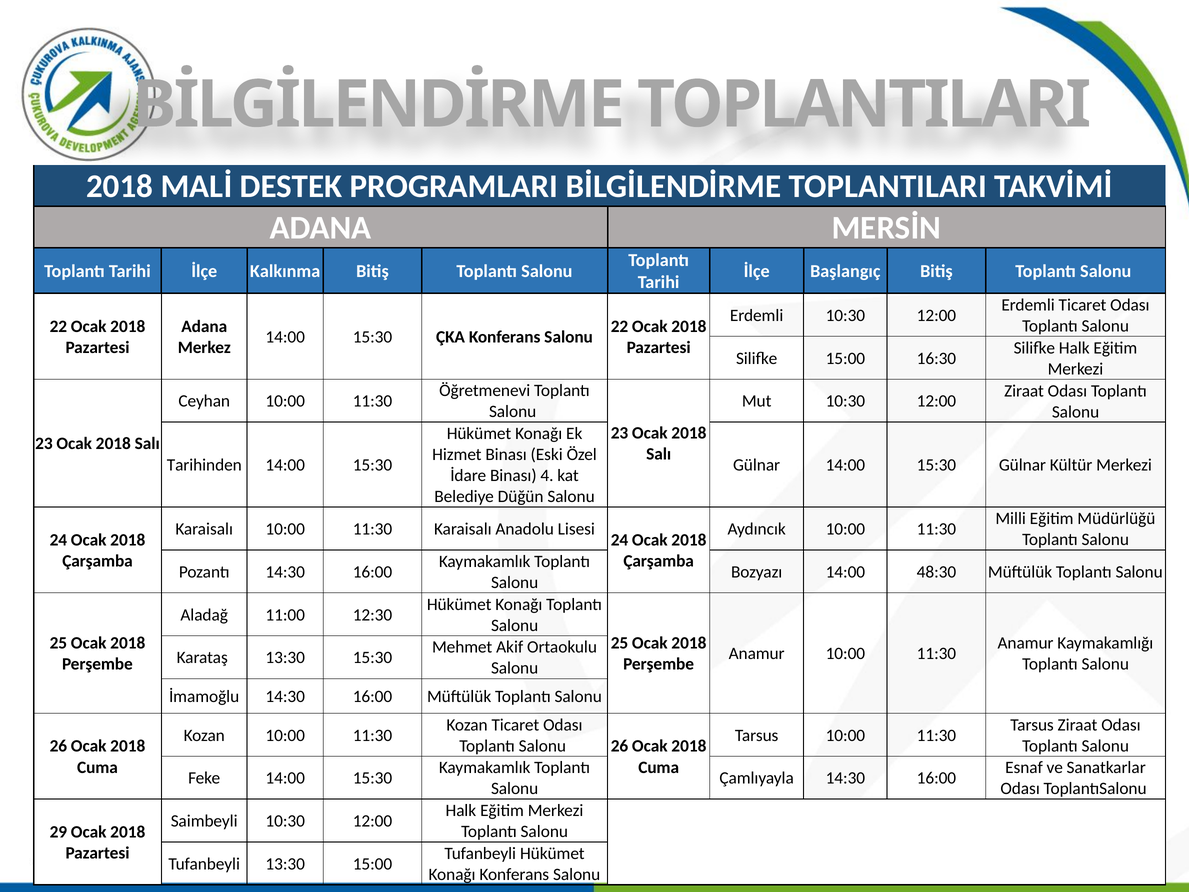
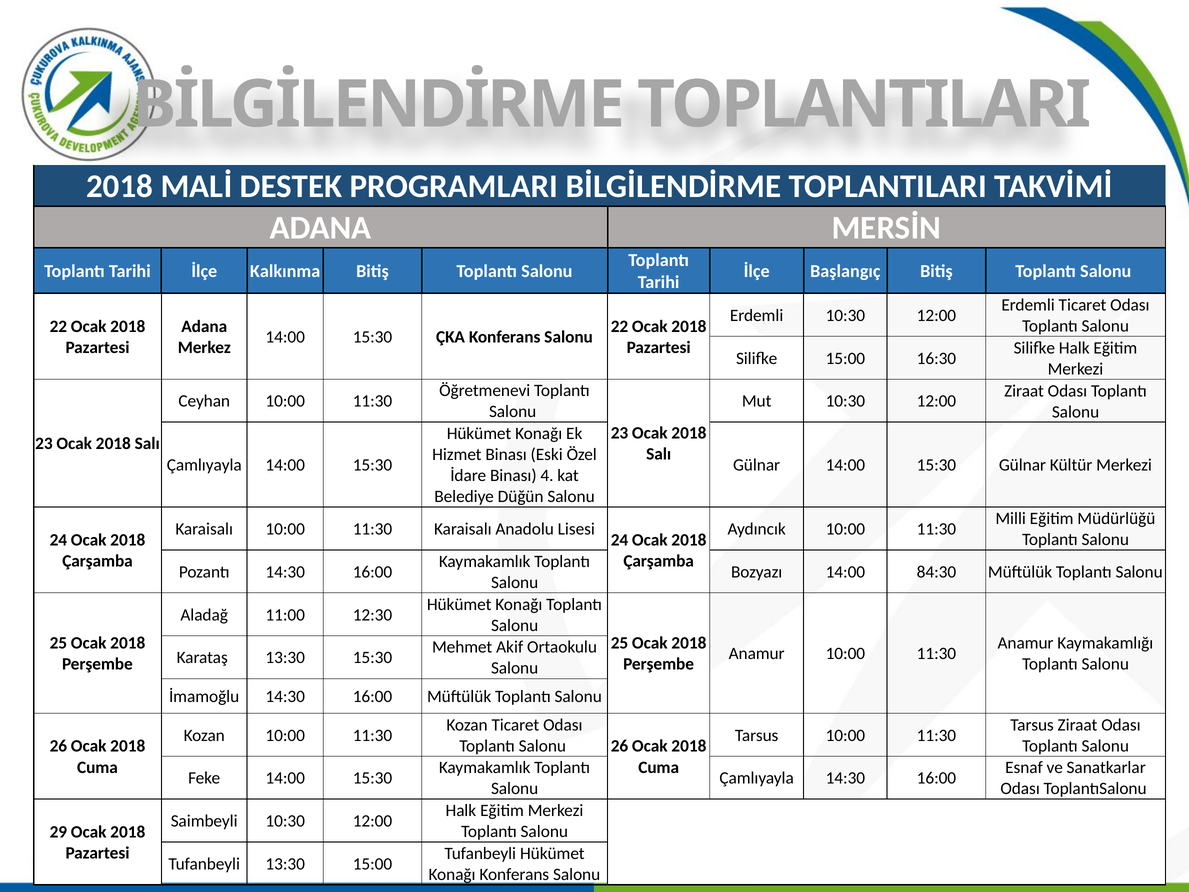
Tarihinden at (204, 465): Tarihinden -> Çamlıyayla
48:30: 48:30 -> 84:30
